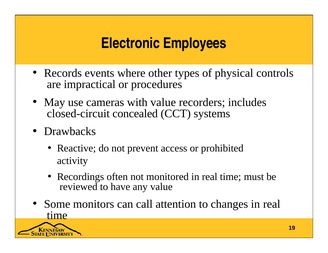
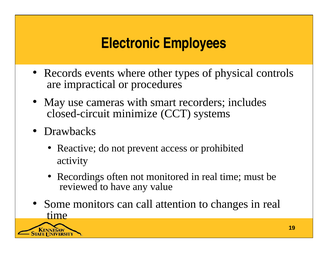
with value: value -> smart
concealed: concealed -> minimize
